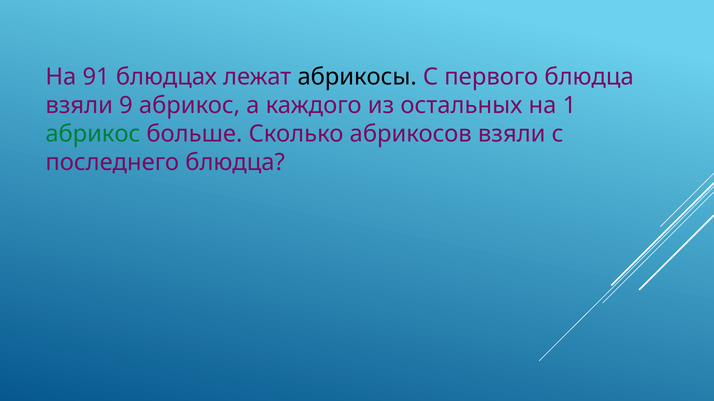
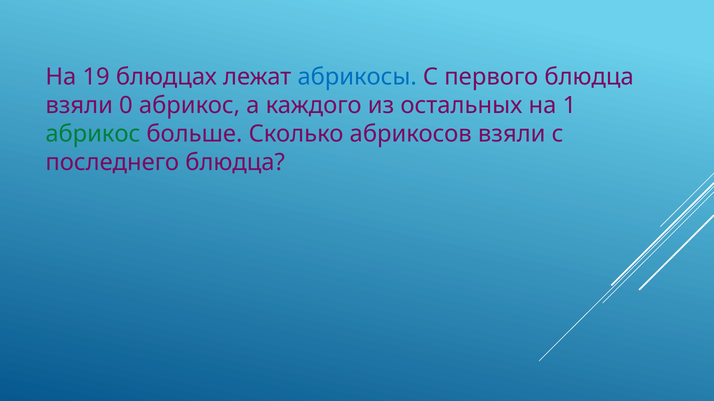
91: 91 -> 19
абрикосы colour: black -> blue
9: 9 -> 0
